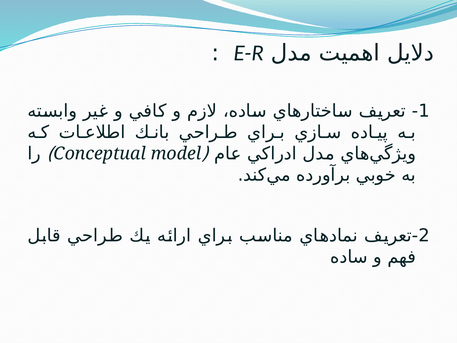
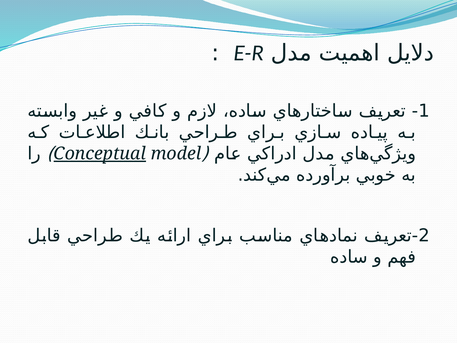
Conceptual underline: none -> present
